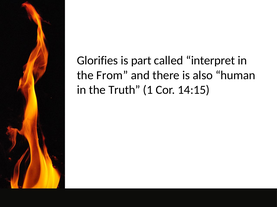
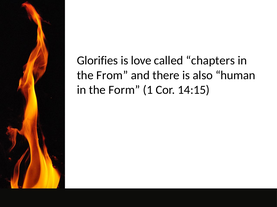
part: part -> love
interpret: interpret -> chapters
Truth: Truth -> Form
